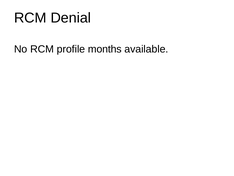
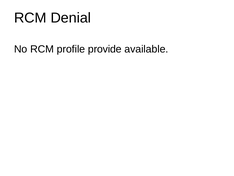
months: months -> provide
